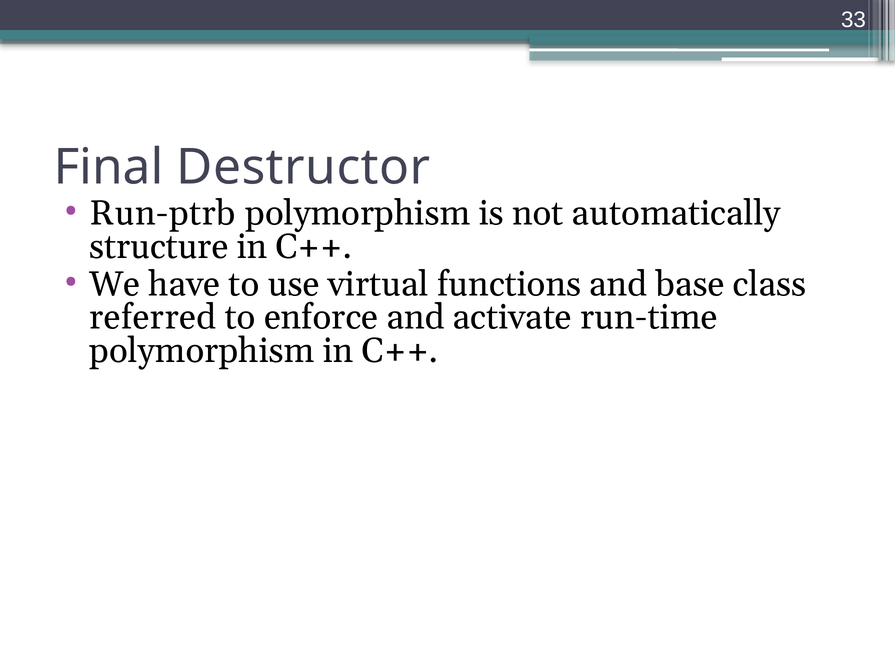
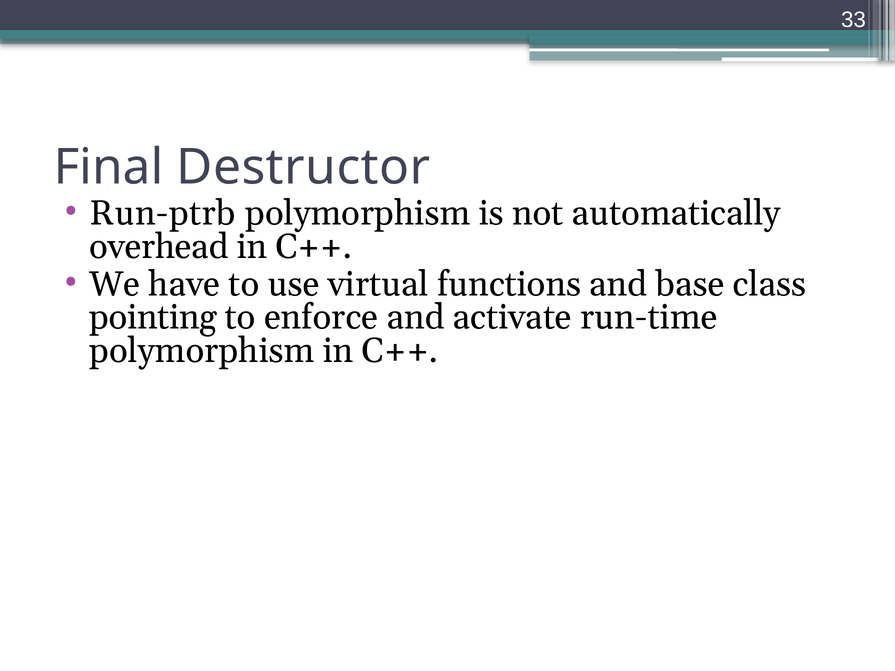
structure: structure -> overhead
referred: referred -> pointing
